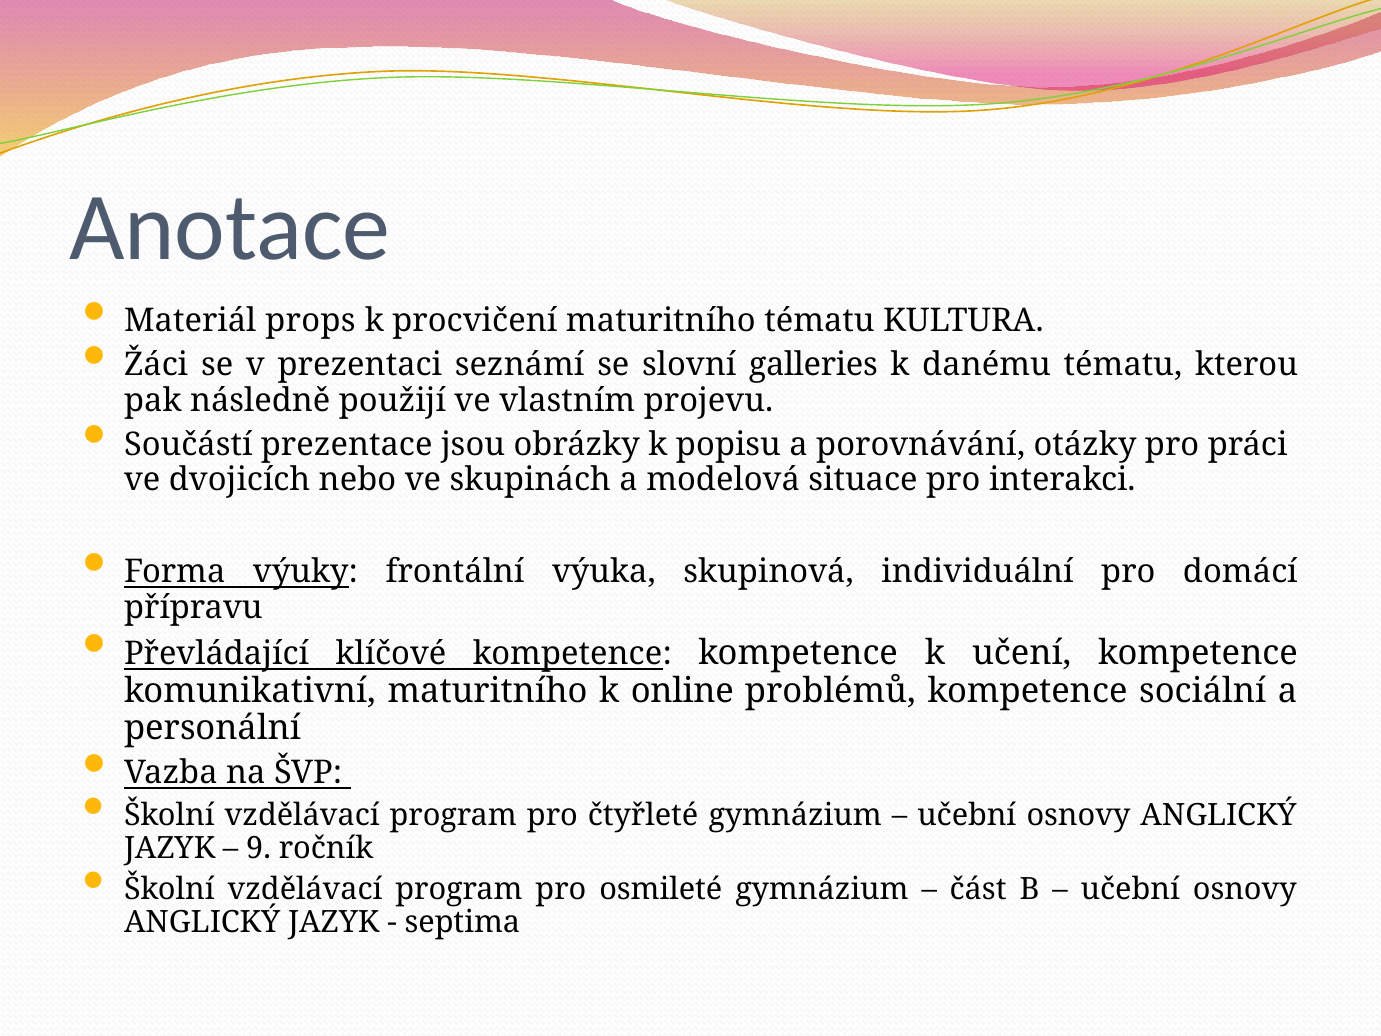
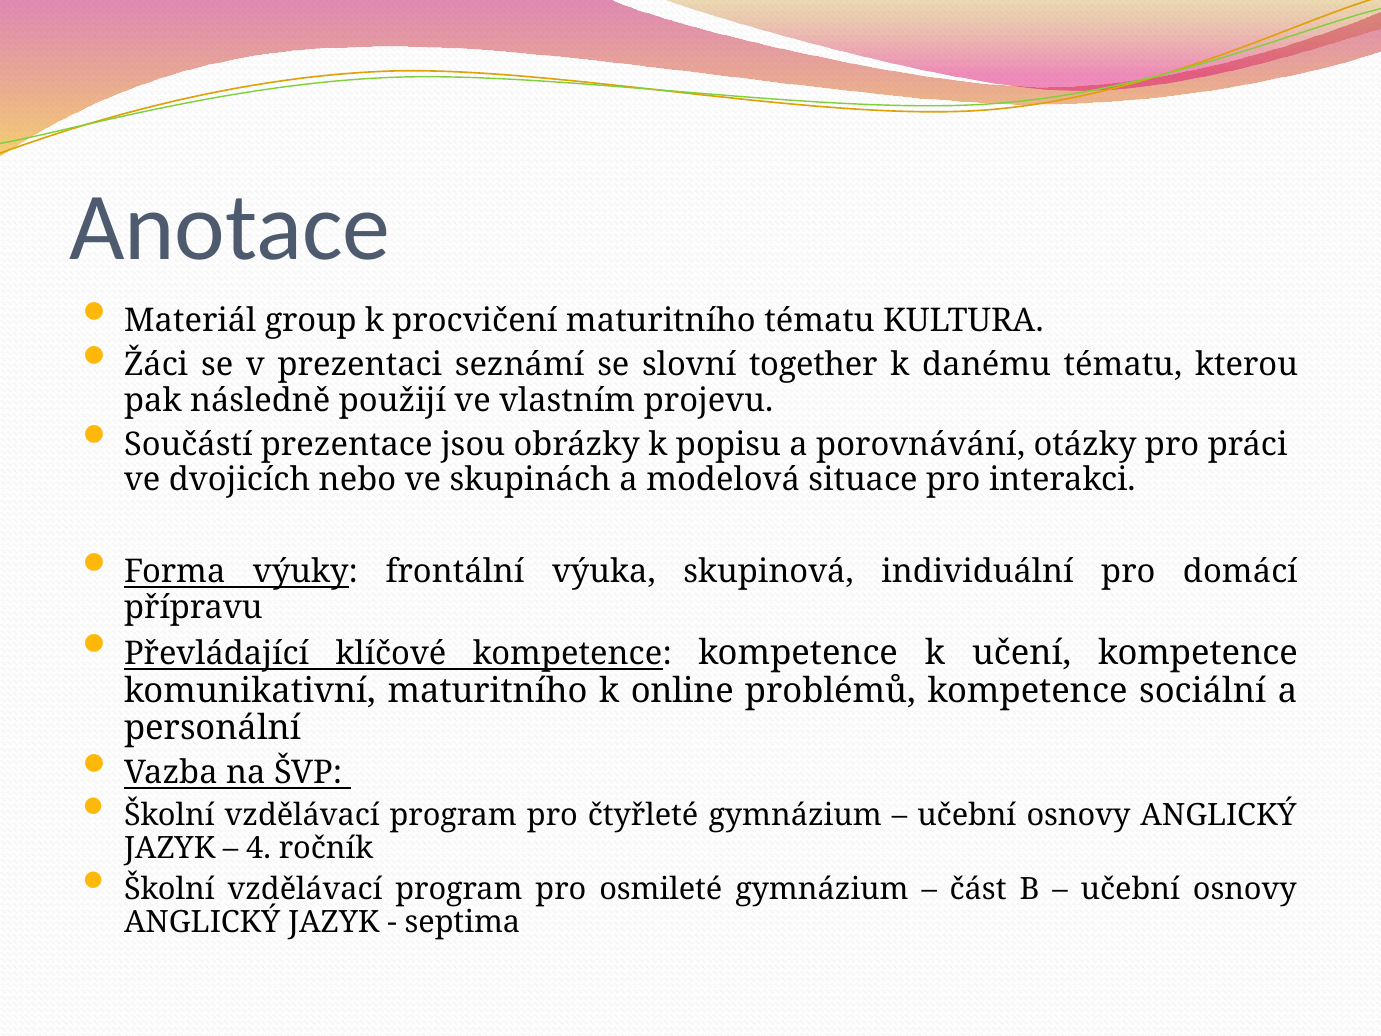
props: props -> group
galleries: galleries -> together
9: 9 -> 4
